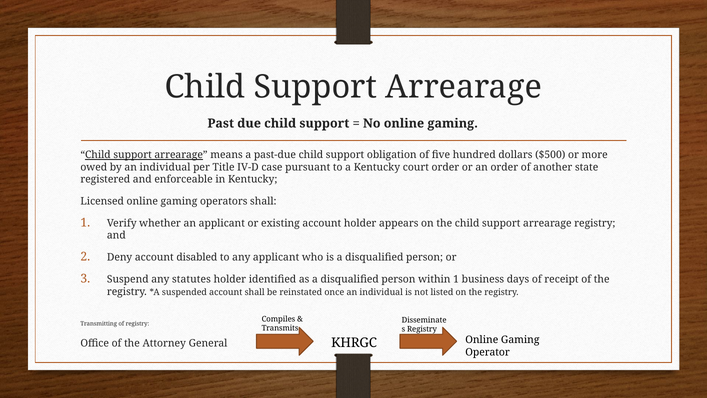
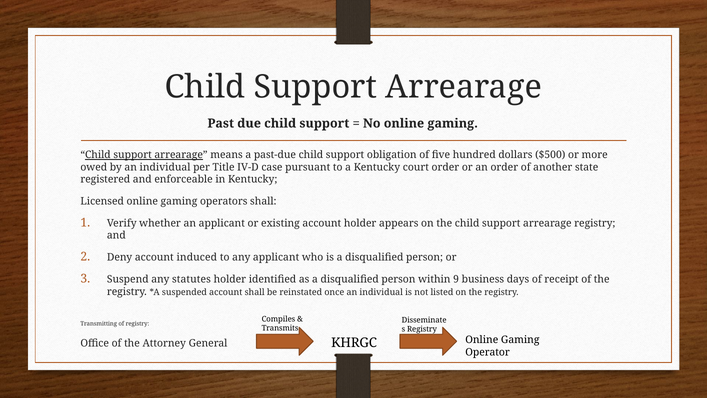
disabled: disabled -> induced
within 1: 1 -> 9
